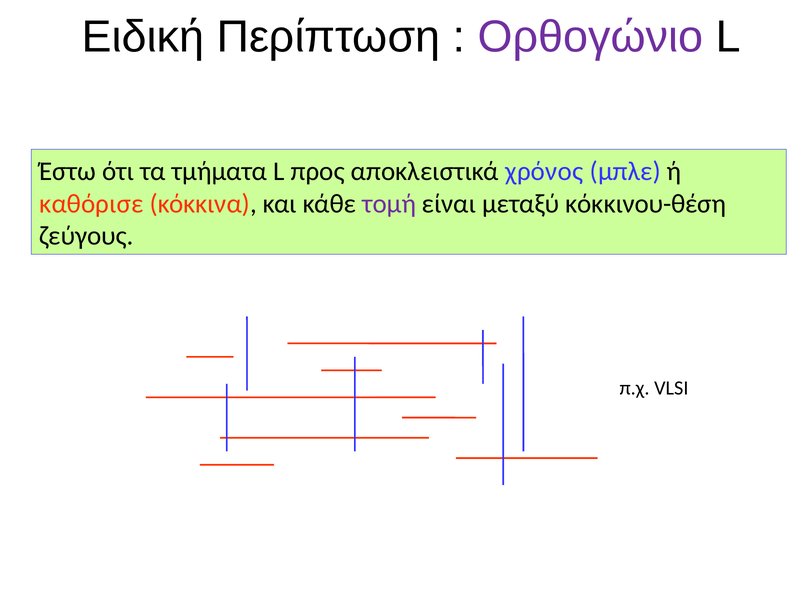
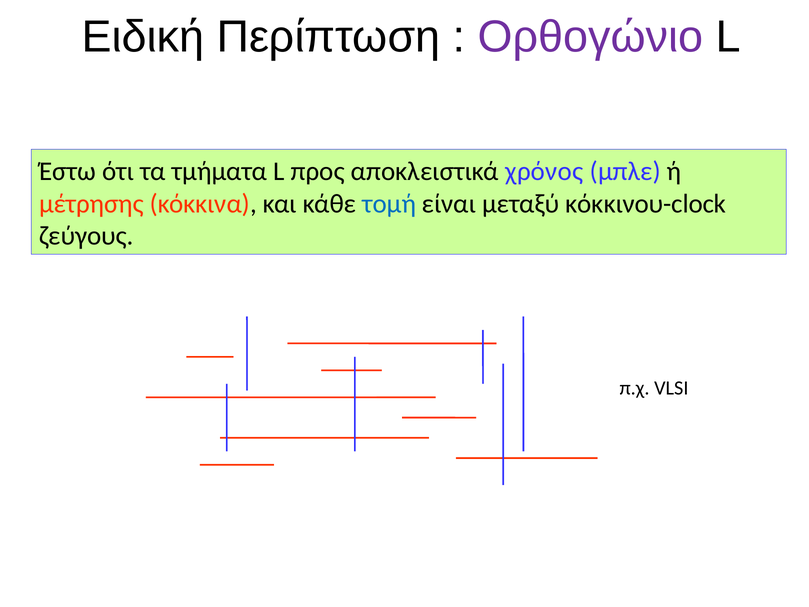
καθόρισε: καθόρισε -> μέτρησης
τομή colour: purple -> blue
κόκκινου-θέση: κόκκινου-θέση -> κόκκινου-clock
